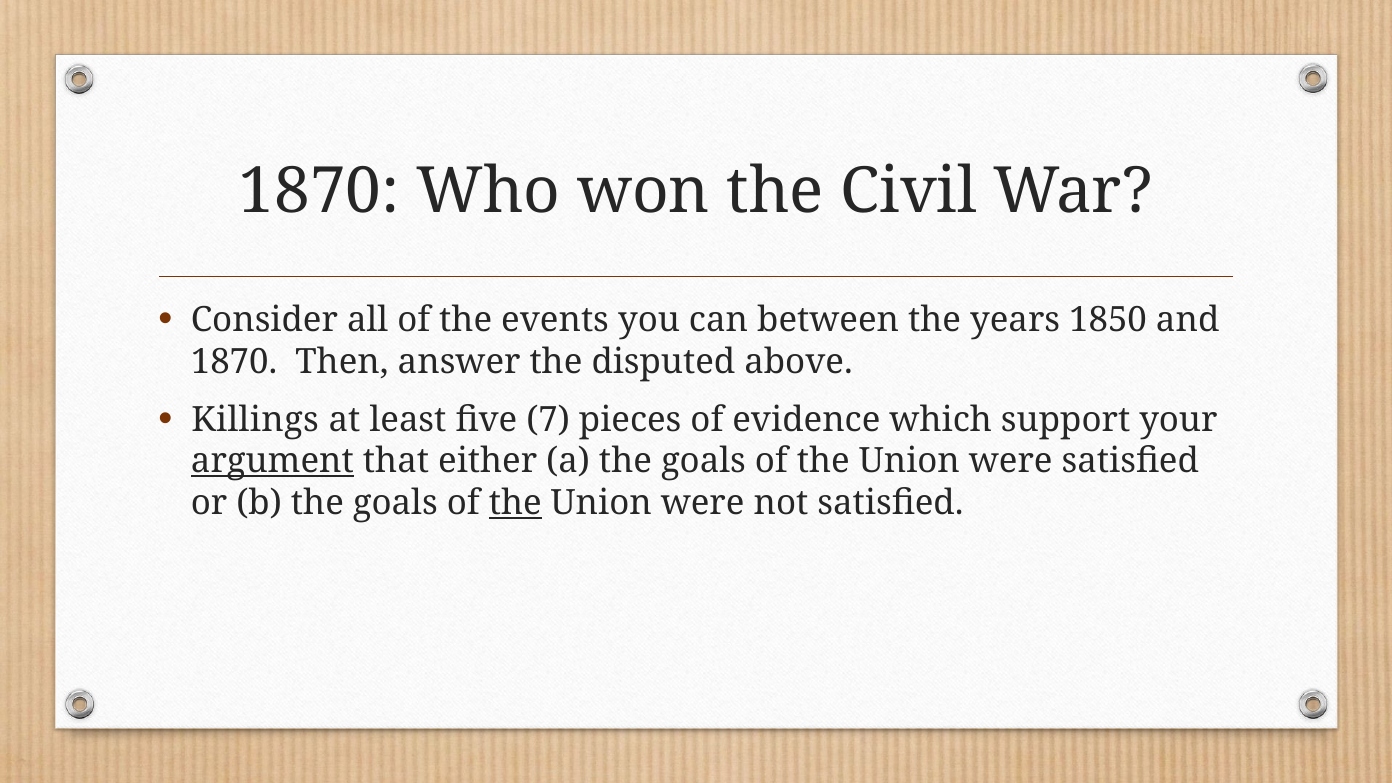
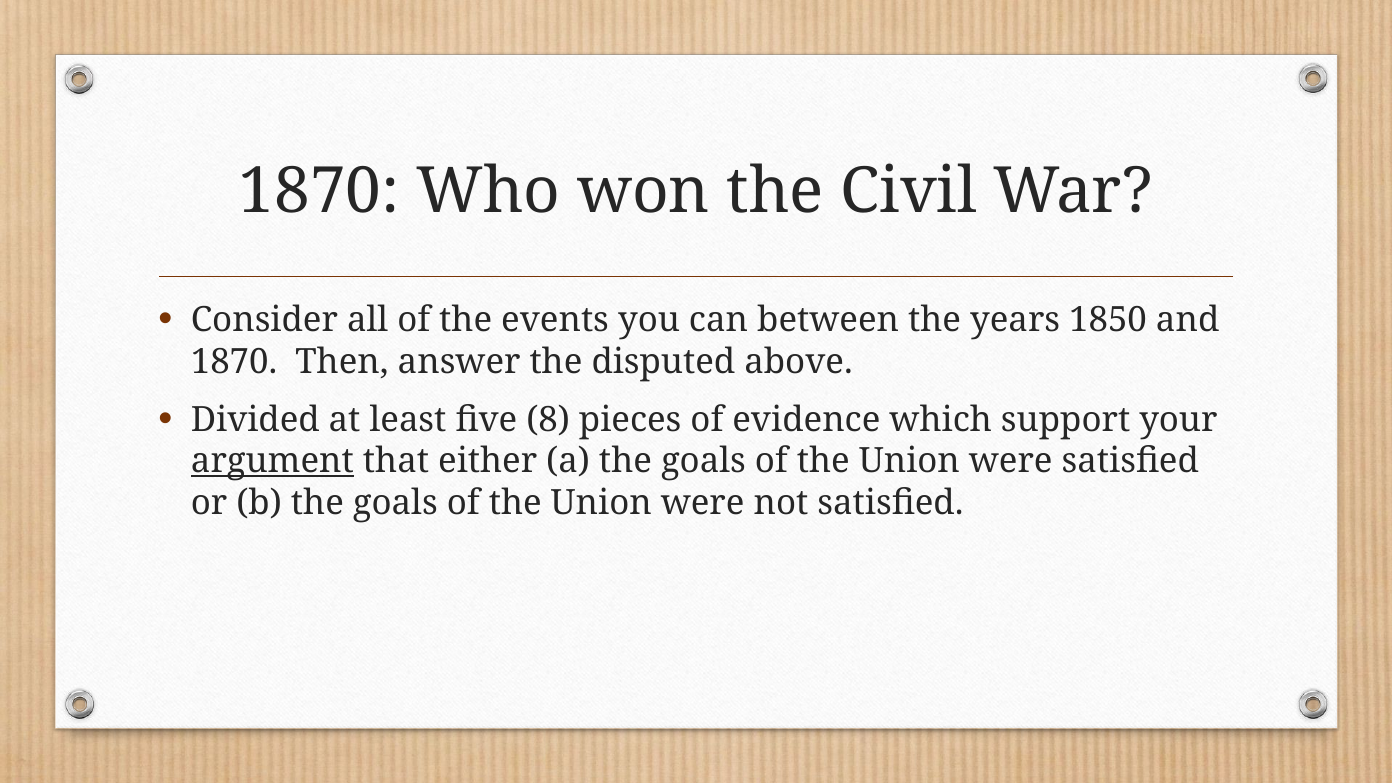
Killings: Killings -> Divided
7: 7 -> 8
the at (515, 503) underline: present -> none
